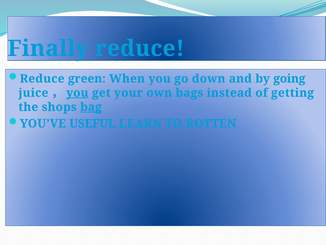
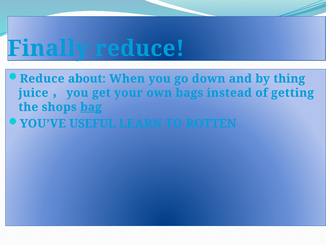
green: green -> about
going: going -> thing
you at (77, 93) underline: present -> none
